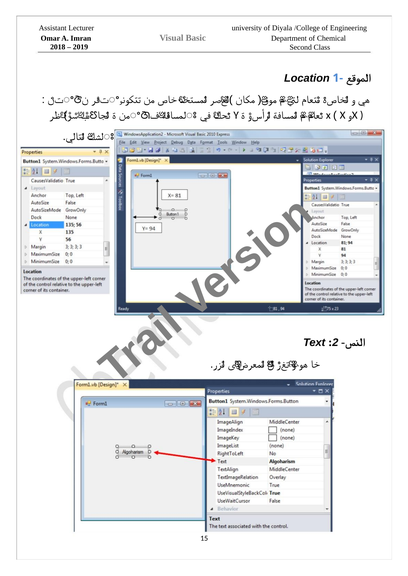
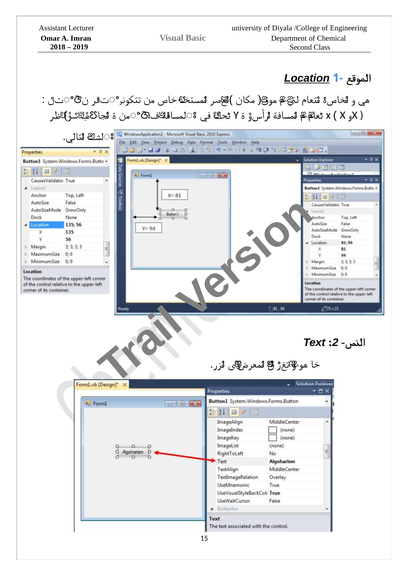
Location underline: none -> present
